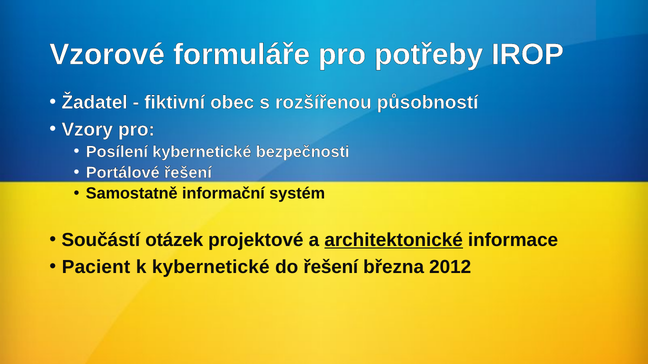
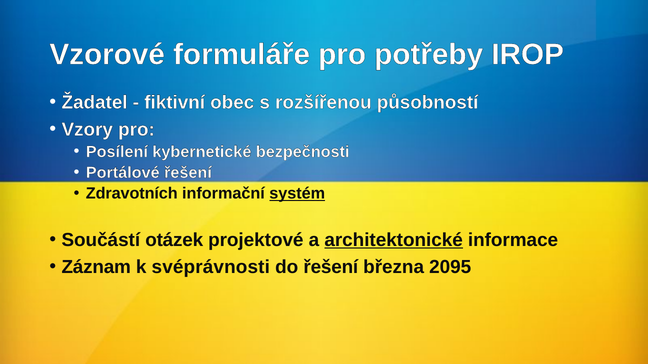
Samostatně: Samostatně -> Zdravotních
systém underline: none -> present
Pacient: Pacient -> Záznam
k kybernetické: kybernetické -> svéprávnosti
2012: 2012 -> 2095
